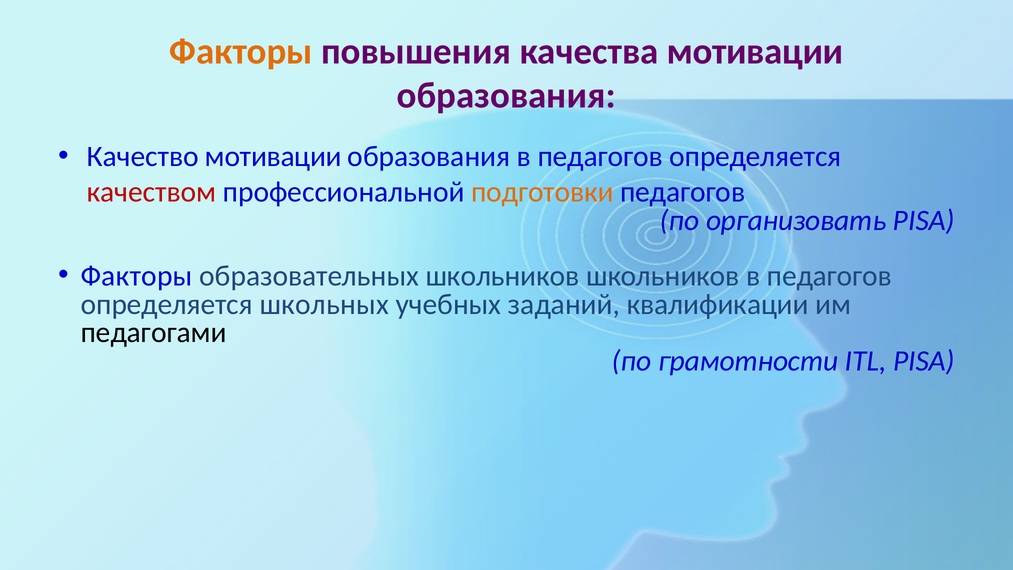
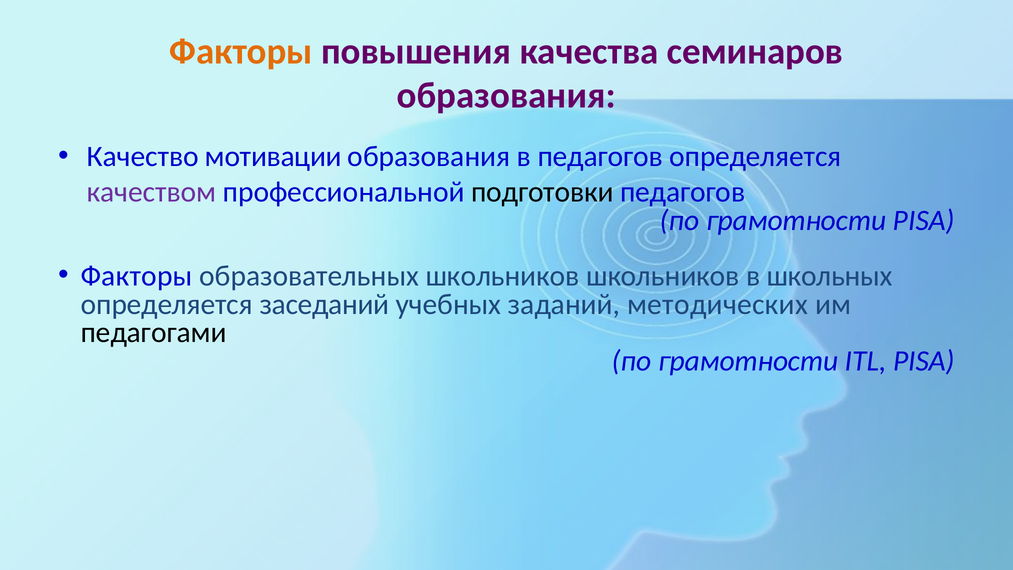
качества мотивации: мотивации -> семинаров
качеством colour: red -> purple
подготовки colour: orange -> black
организовать at (796, 221): организовать -> грамотности
школьников в педагогов: педагогов -> школьных
школьных: школьных -> заседаний
квалификации: квалификации -> методических
